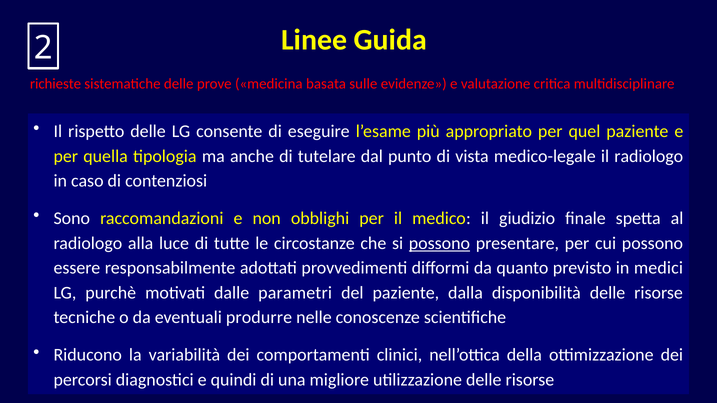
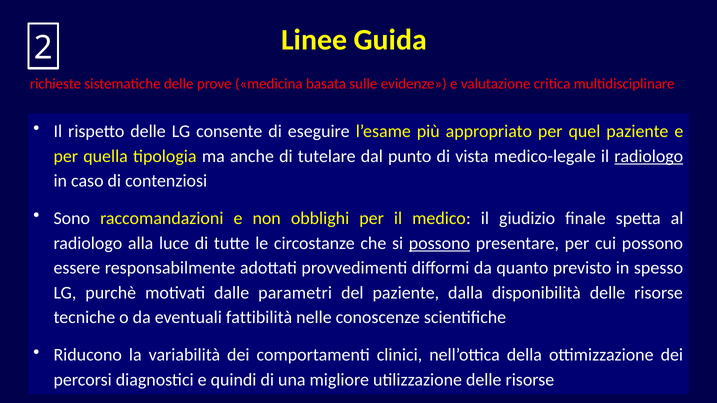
radiologo at (649, 156) underline: none -> present
medici: medici -> spesso
produrre: produrre -> fattibilità
